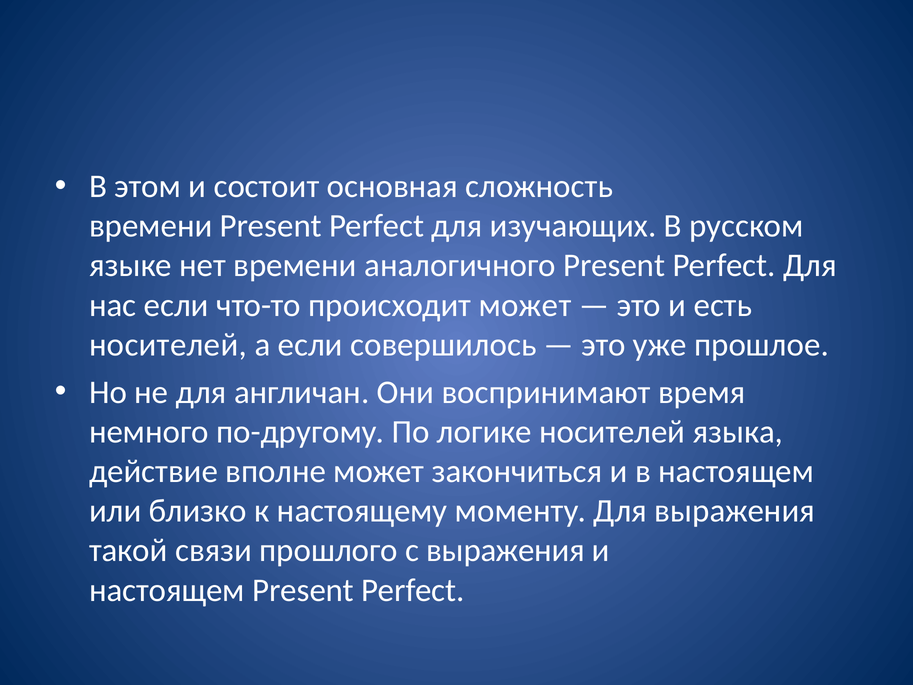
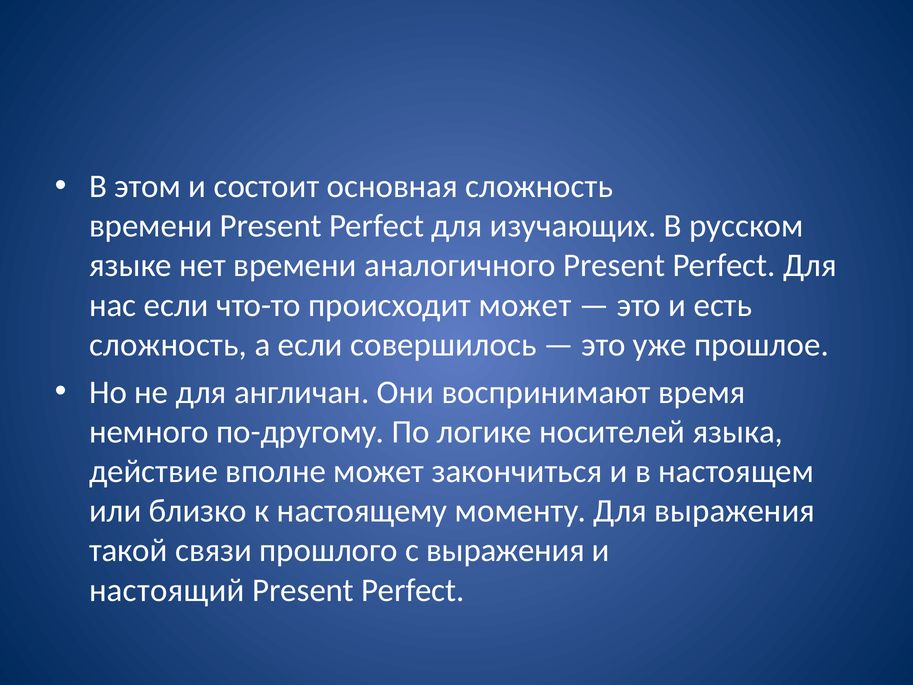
носителей at (168, 345): носителей -> сложность
настоящем at (167, 590): настоящем -> настоящий
